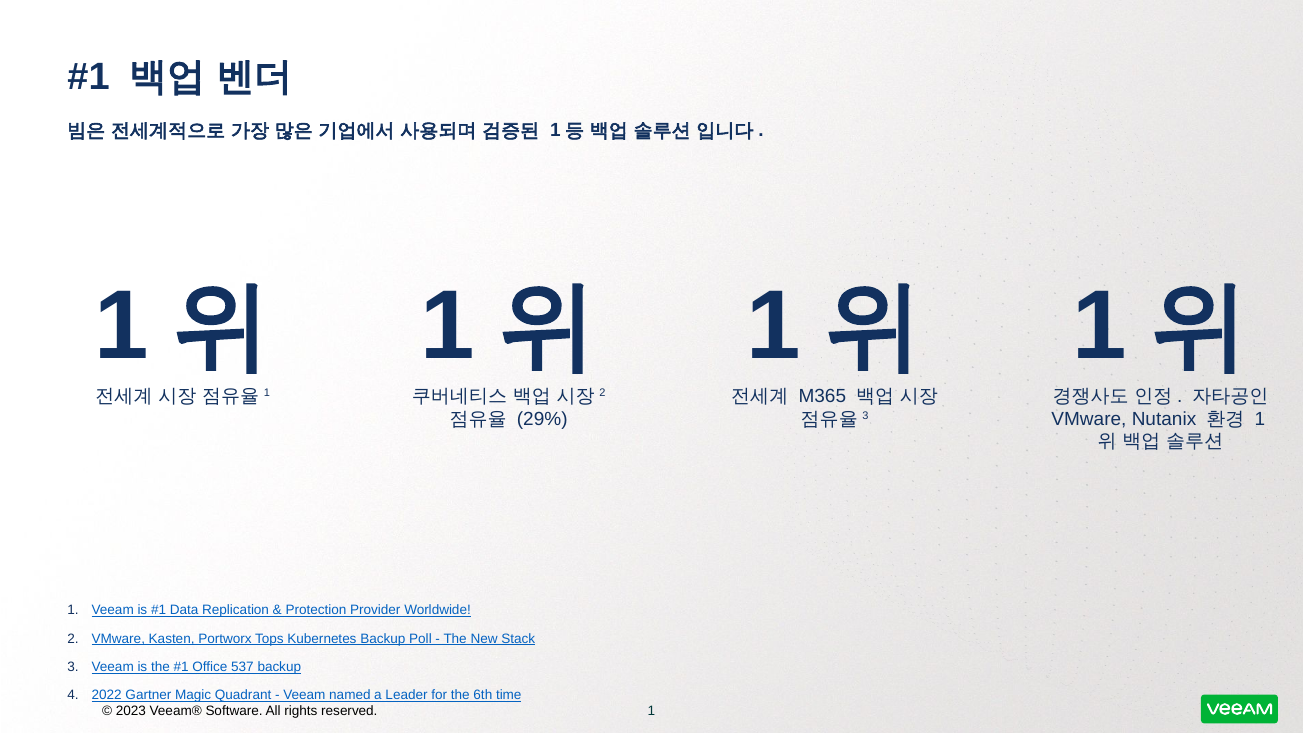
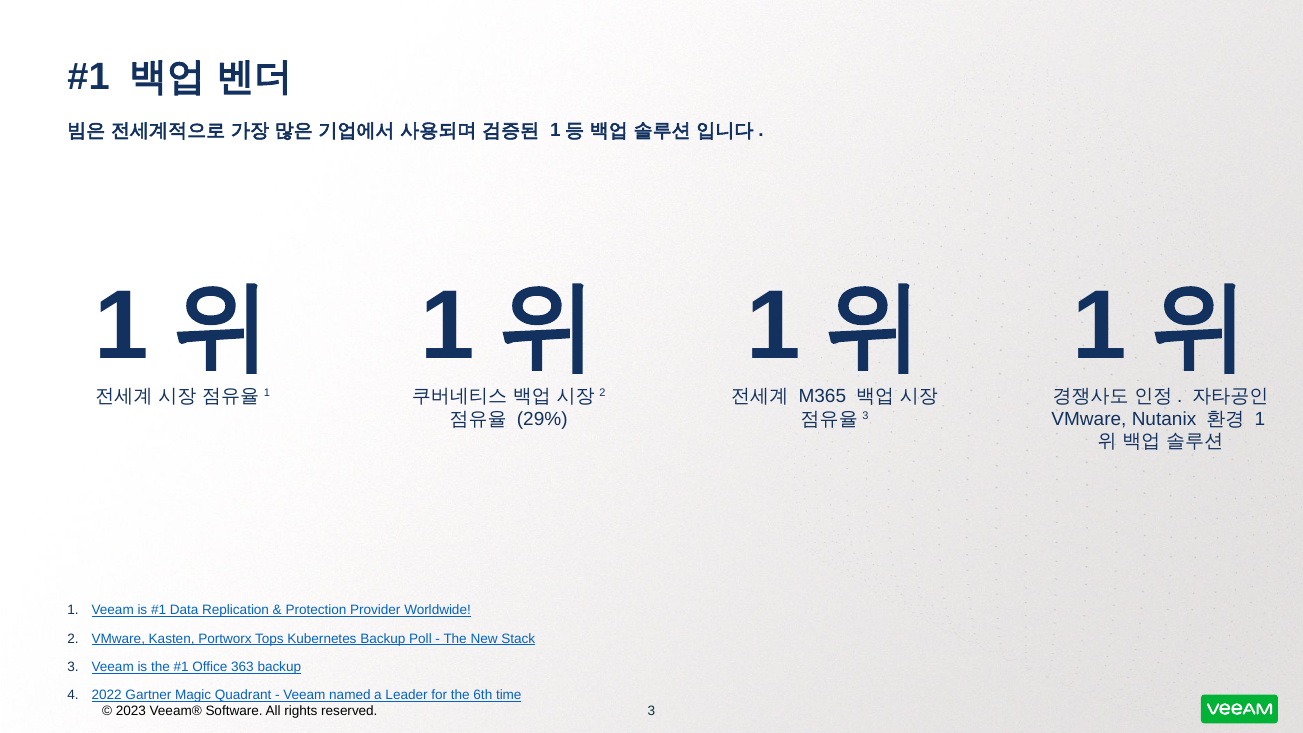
537: 537 -> 363
1 at (651, 711): 1 -> 3
